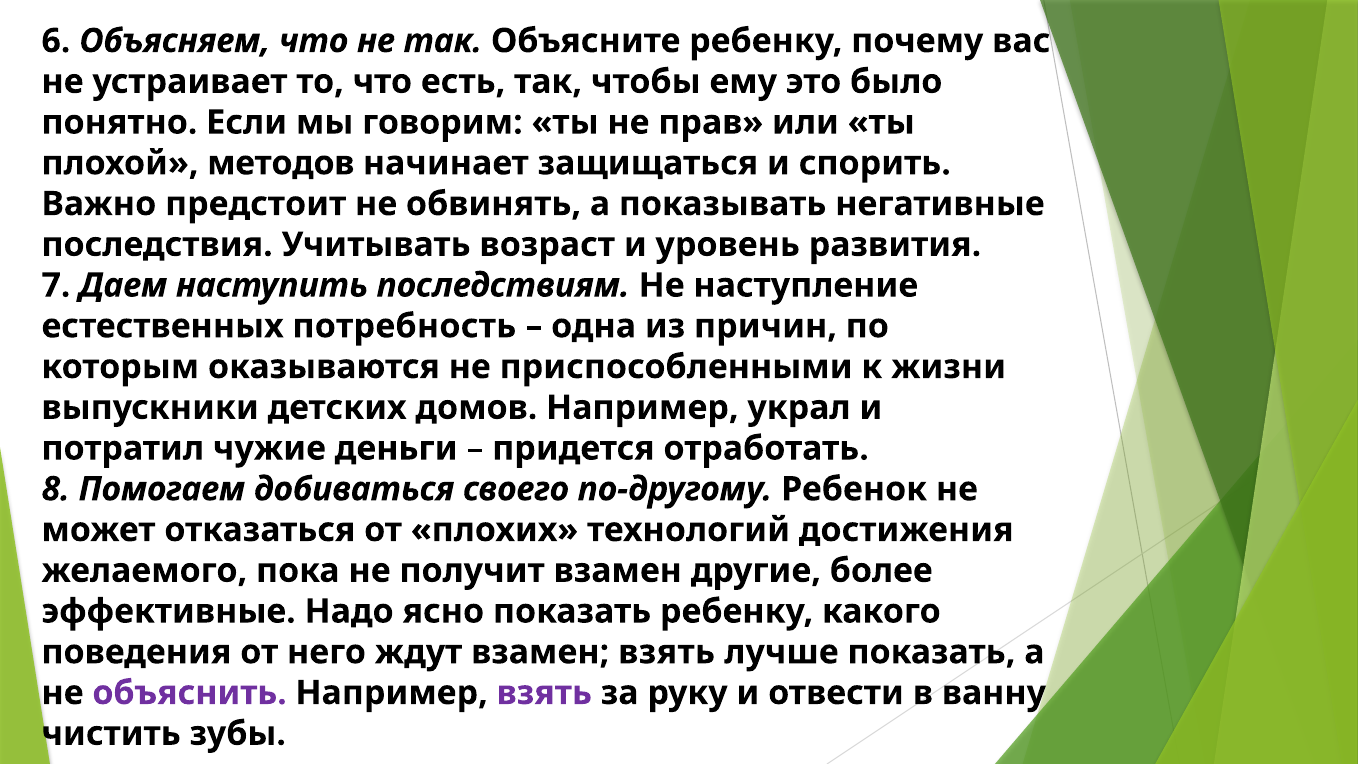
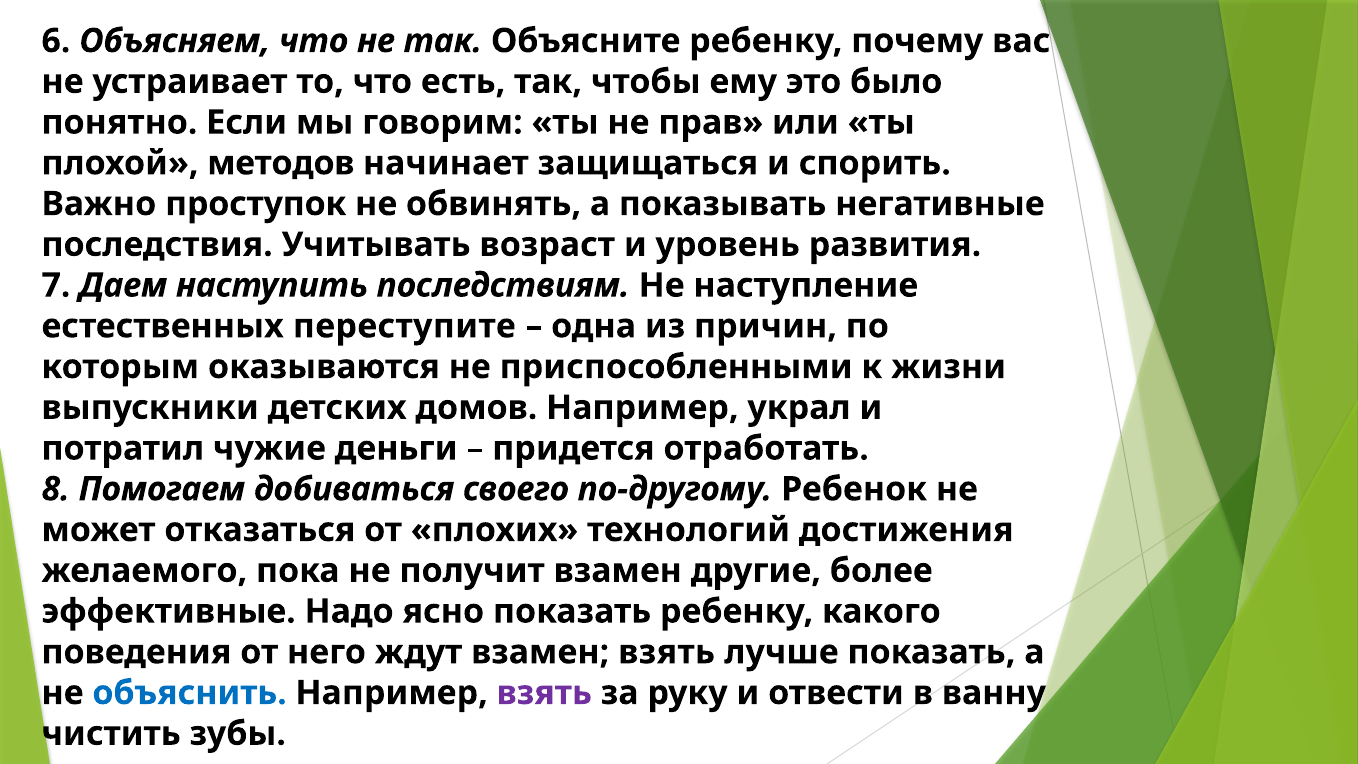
предстоит: предстоит -> проступок
потребность: потребность -> переступите
объяснить colour: purple -> blue
